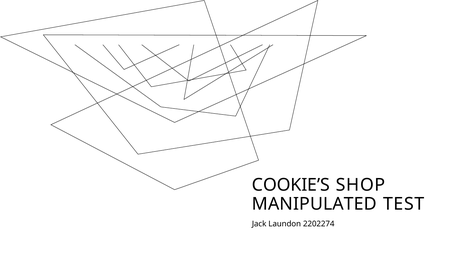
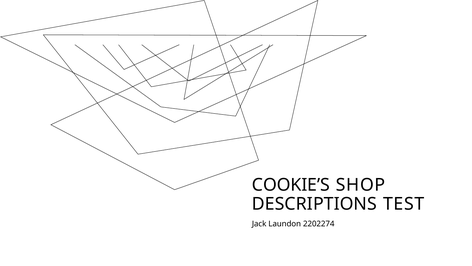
MANIPULATED: MANIPULATED -> DESCRIPTIONS
